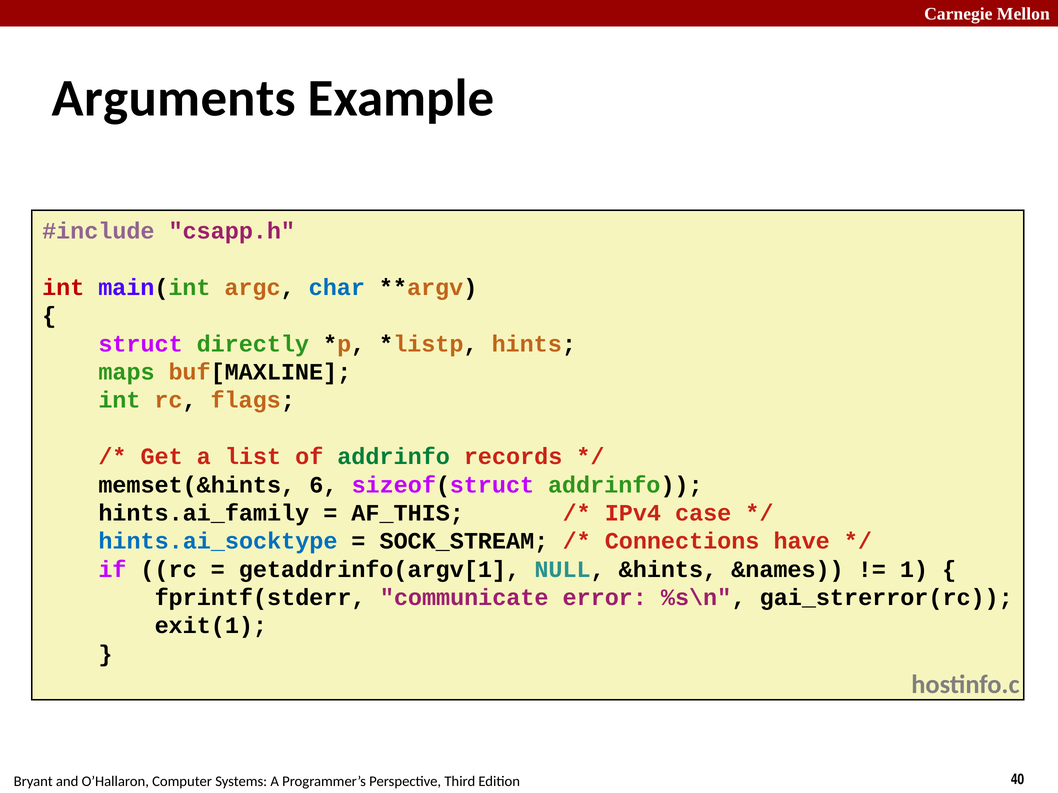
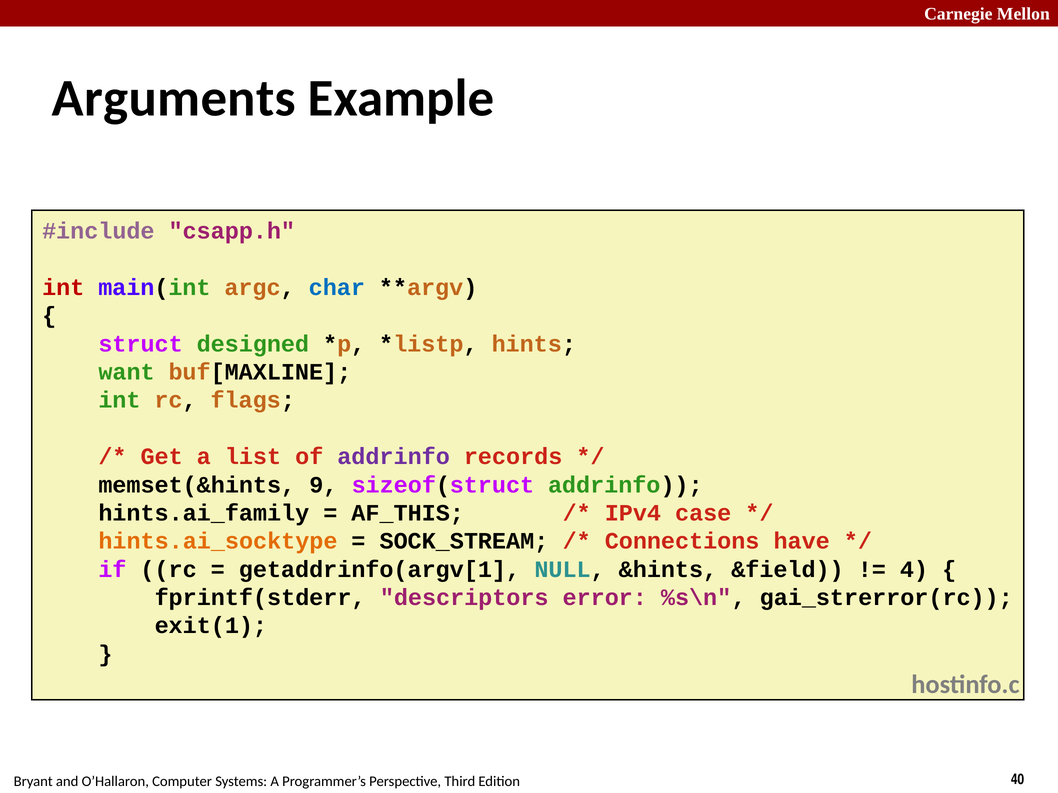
directly: directly -> designed
maps: maps -> want
addrinfo at (394, 457) colour: green -> purple
6: 6 -> 9
hints.ai_socktype colour: blue -> orange
&names: &names -> &field
1: 1 -> 4
communicate: communicate -> descriptors
